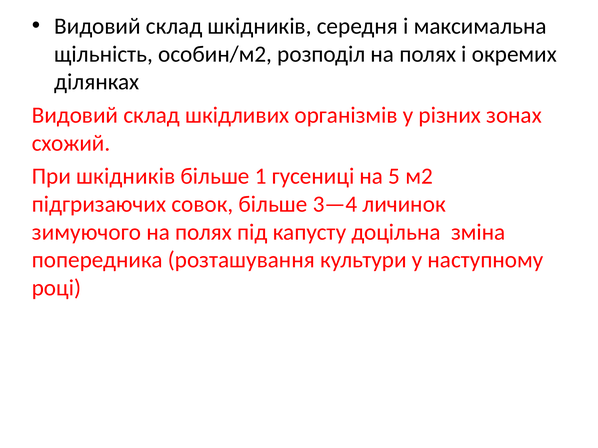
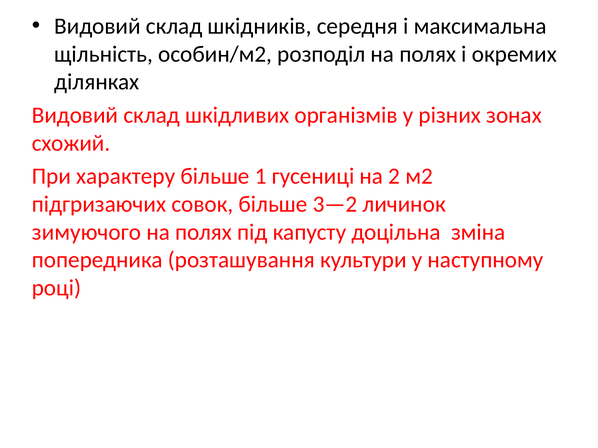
При шкідників: шкідників -> характеру
5: 5 -> 2
3—4: 3—4 -> 3—2
